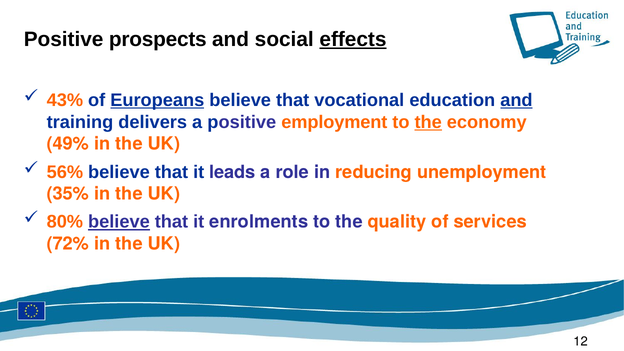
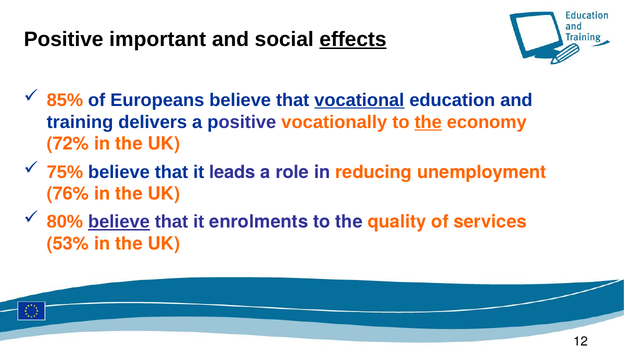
prospects: prospects -> important
43%: 43% -> 85%
Europeans underline: present -> none
vocational underline: none -> present
and at (516, 100) underline: present -> none
employment: employment -> vocationally
49%: 49% -> 72%
56%: 56% -> 75%
35%: 35% -> 76%
72%: 72% -> 53%
